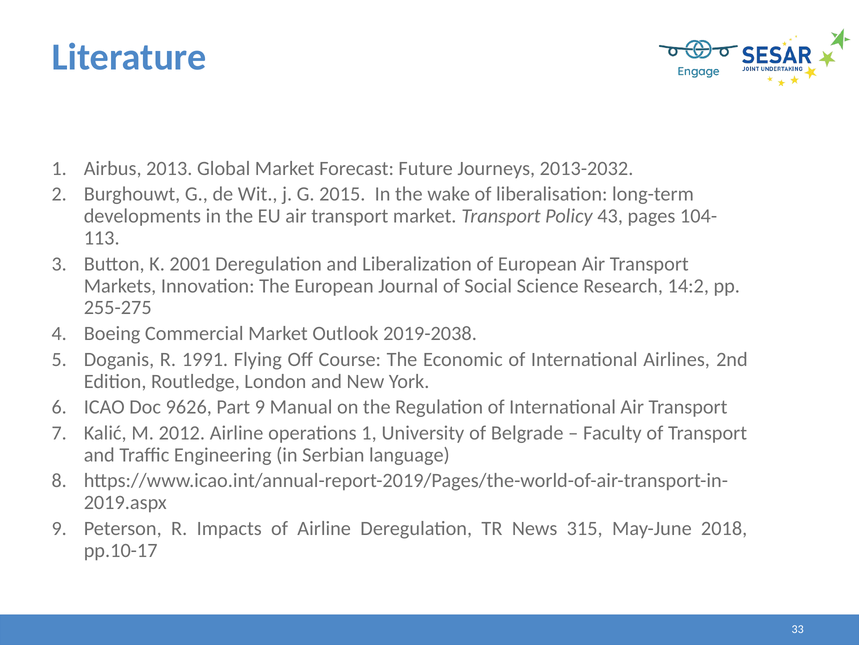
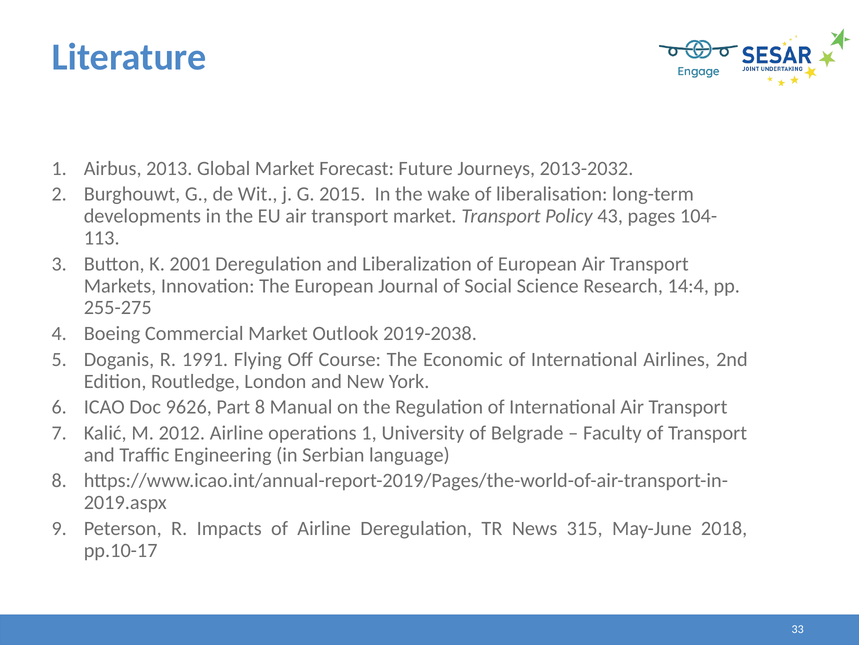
14:2: 14:2 -> 14:4
Part 9: 9 -> 8
